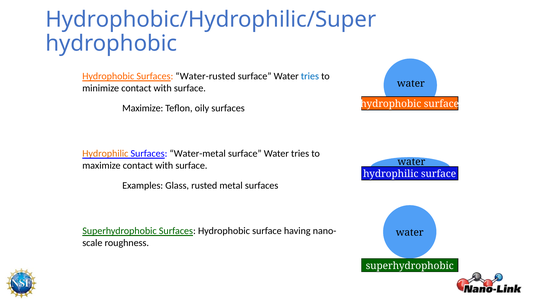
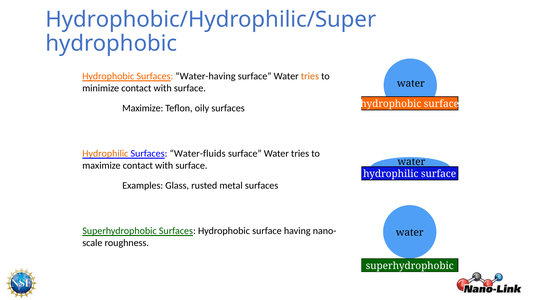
Water-rusted: Water-rusted -> Water-having
tries at (310, 76) colour: blue -> orange
Water-metal: Water-metal -> Water-fluids
